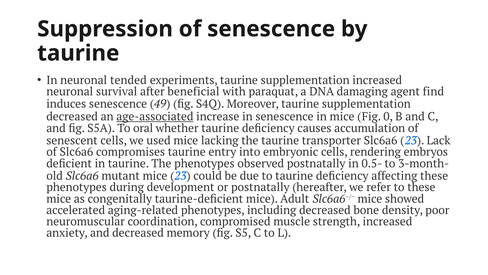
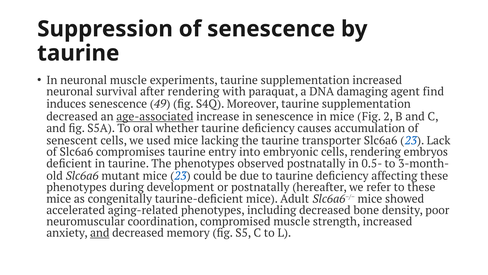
neuronal tended: tended -> muscle
after beneficial: beneficial -> rendering
0: 0 -> 2
and at (100, 233) underline: none -> present
